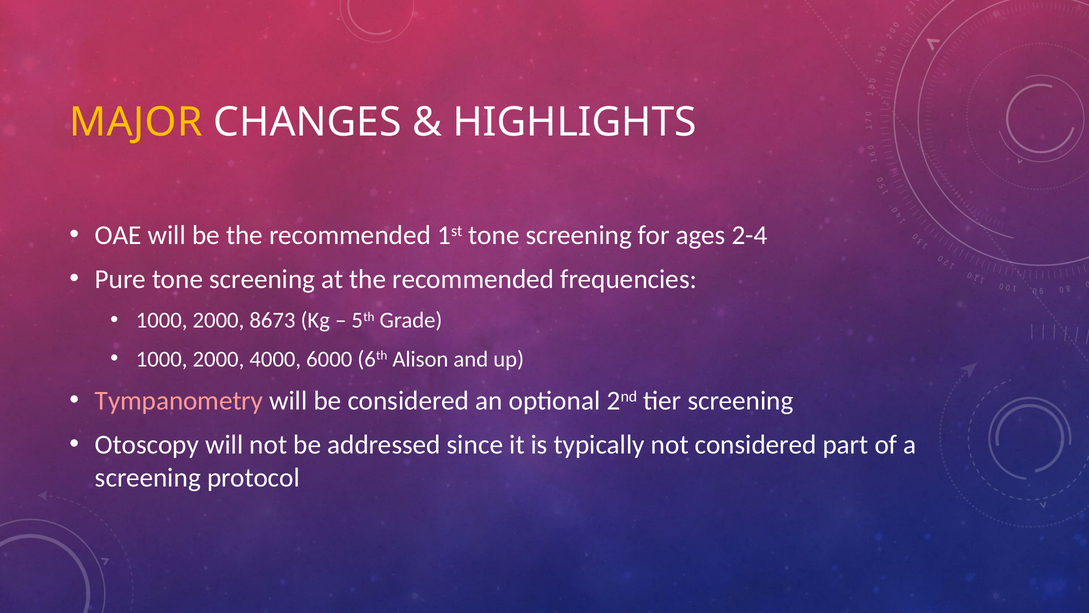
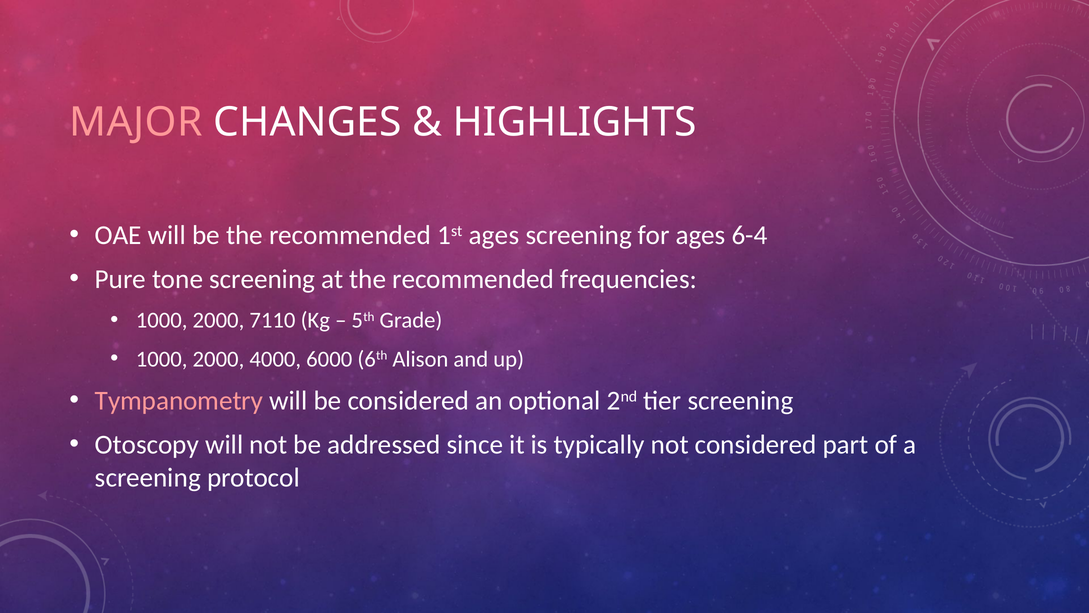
MAJOR colour: yellow -> pink
1st tone: tone -> ages
2-4: 2-4 -> 6-4
8673: 8673 -> 7110
